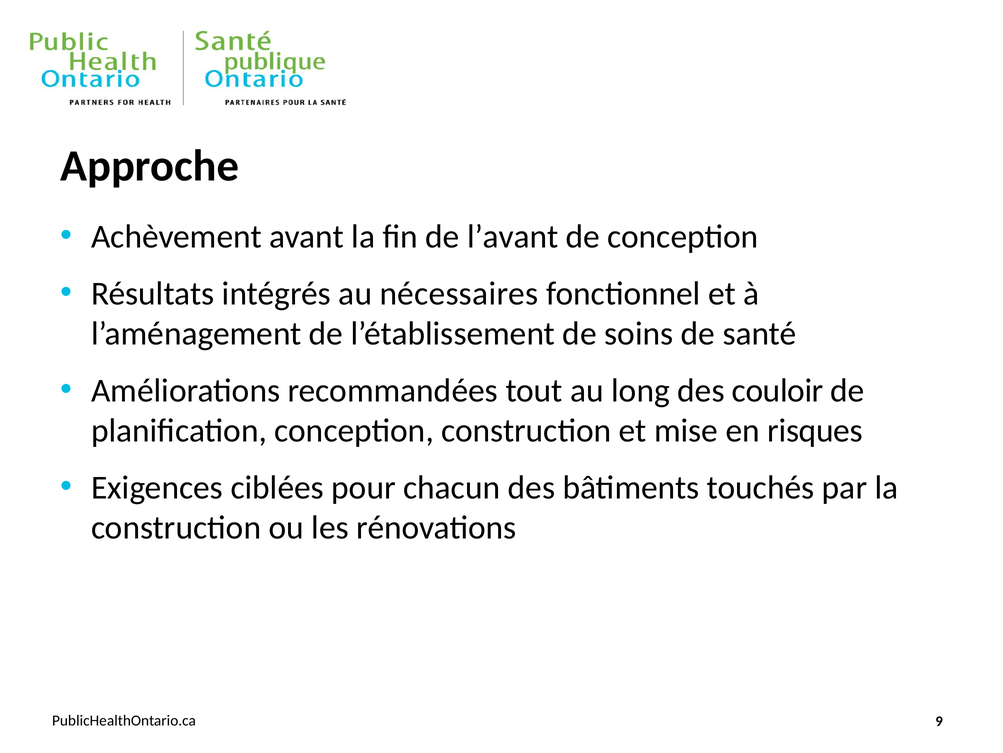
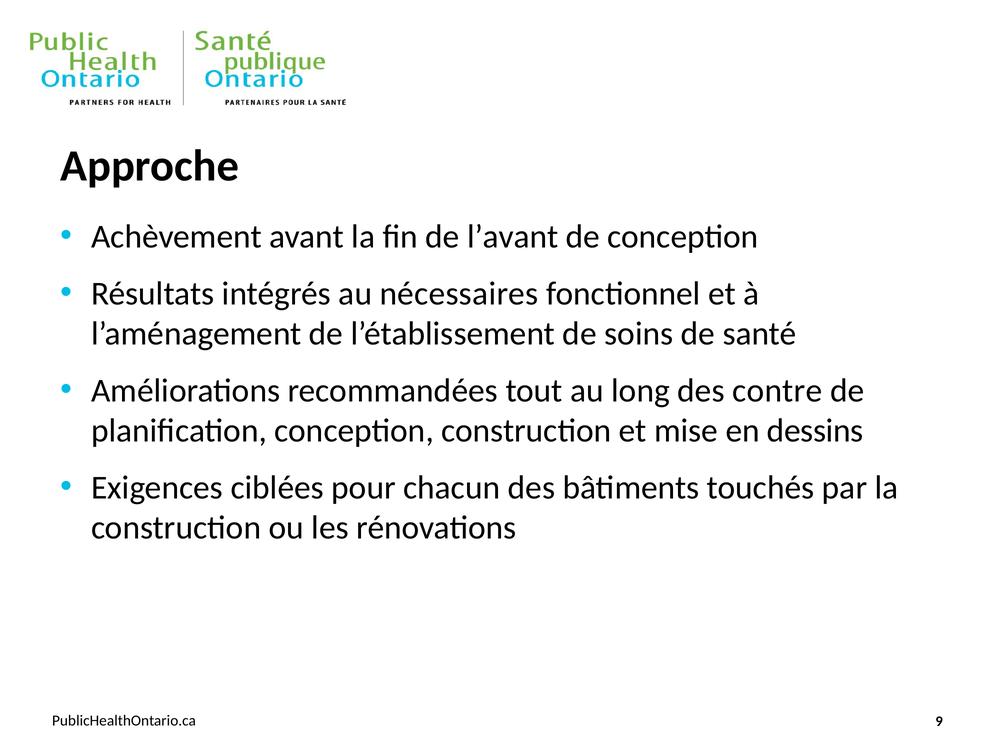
couloir: couloir -> contre
risques: risques -> dessins
